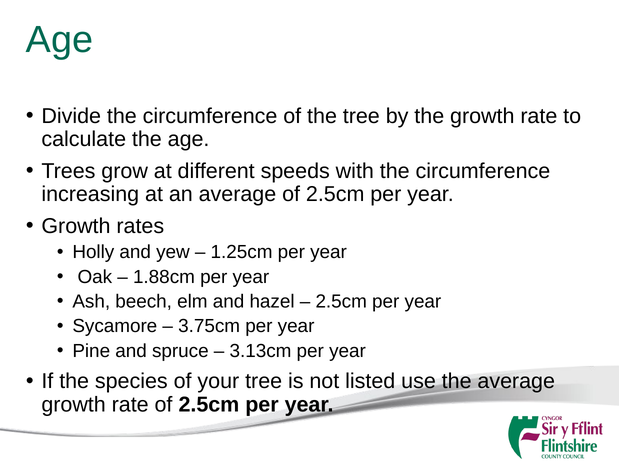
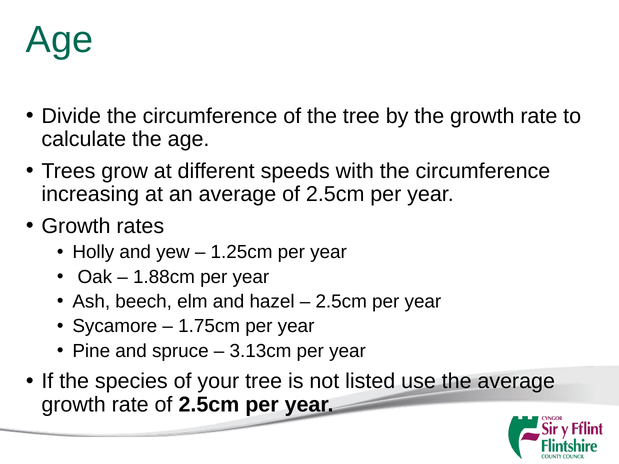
3.75cm: 3.75cm -> 1.75cm
